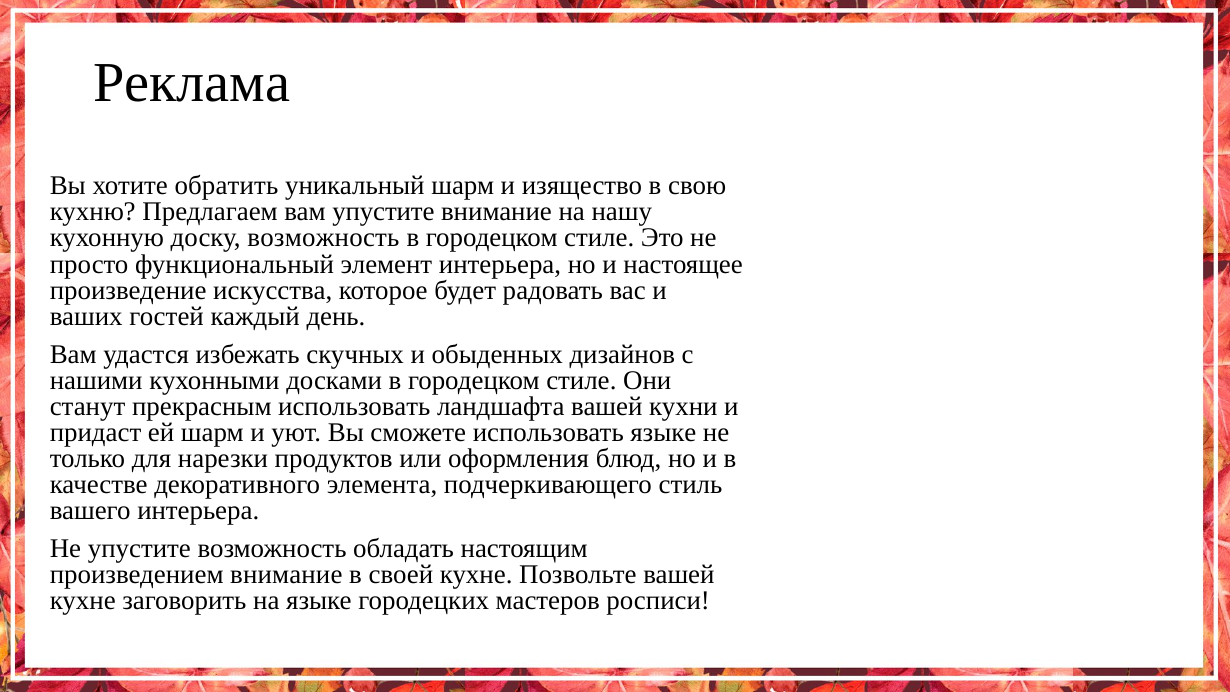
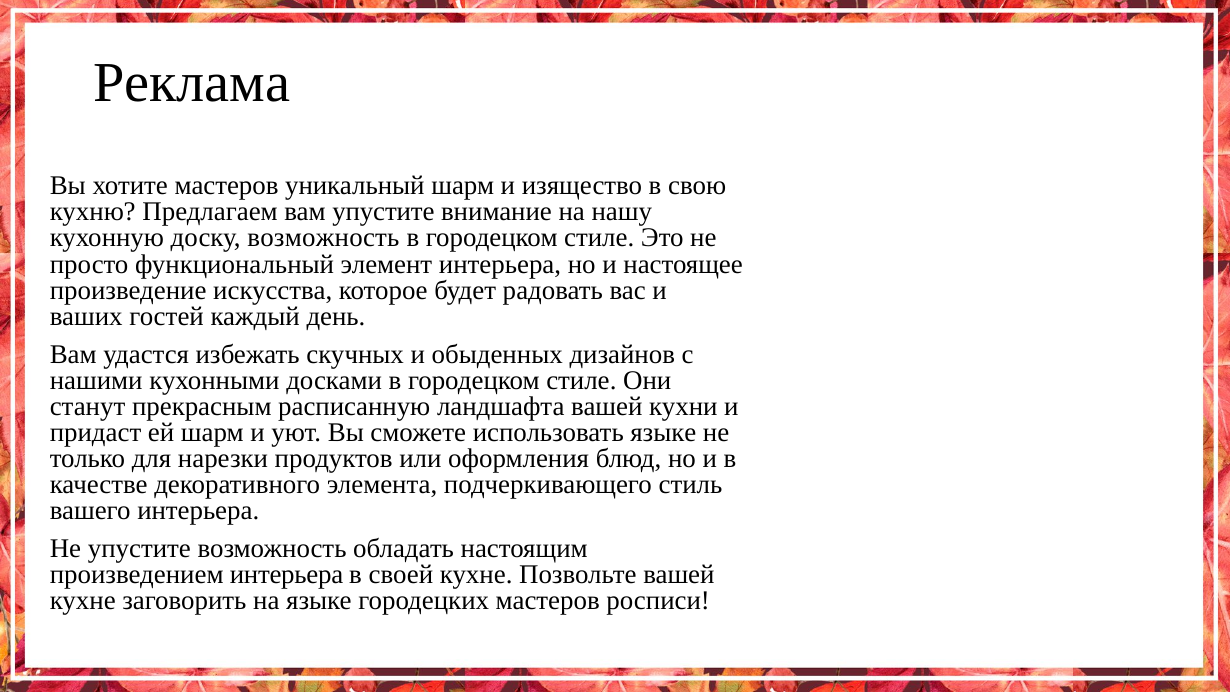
хотите обратить: обратить -> мастеров
прекрасным использовать: использовать -> расписанную
произведением внимание: внимание -> интерьера
